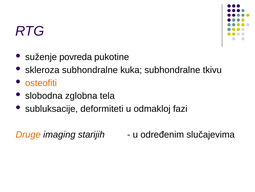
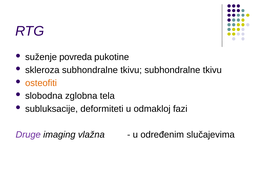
skleroza subhondralne kuka: kuka -> tkivu
Druge colour: orange -> purple
starijih: starijih -> vlažna
